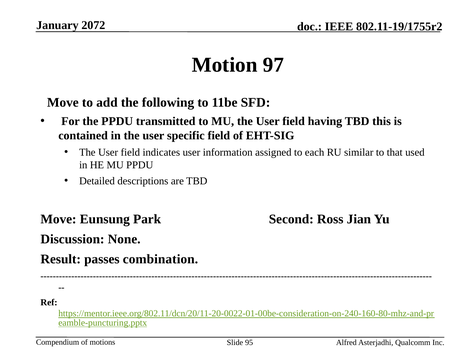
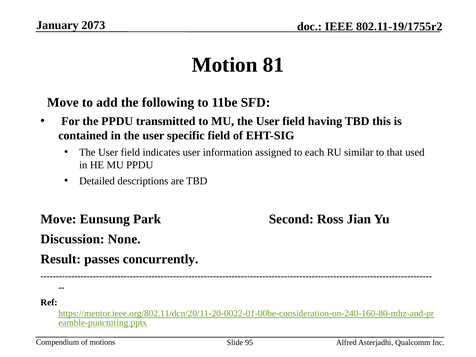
2072: 2072 -> 2073
97: 97 -> 81
combination: combination -> concurrently
